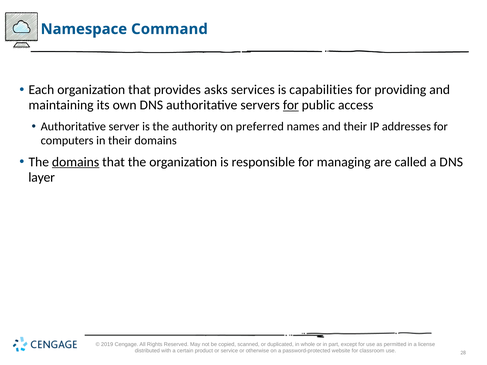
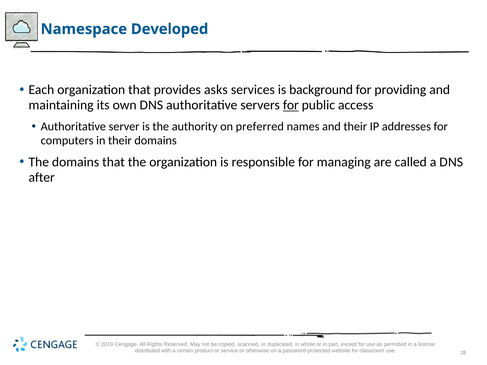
Command: Command -> Developed
capabilities: capabilities -> background
domains at (76, 162) underline: present -> none
layer: layer -> after
